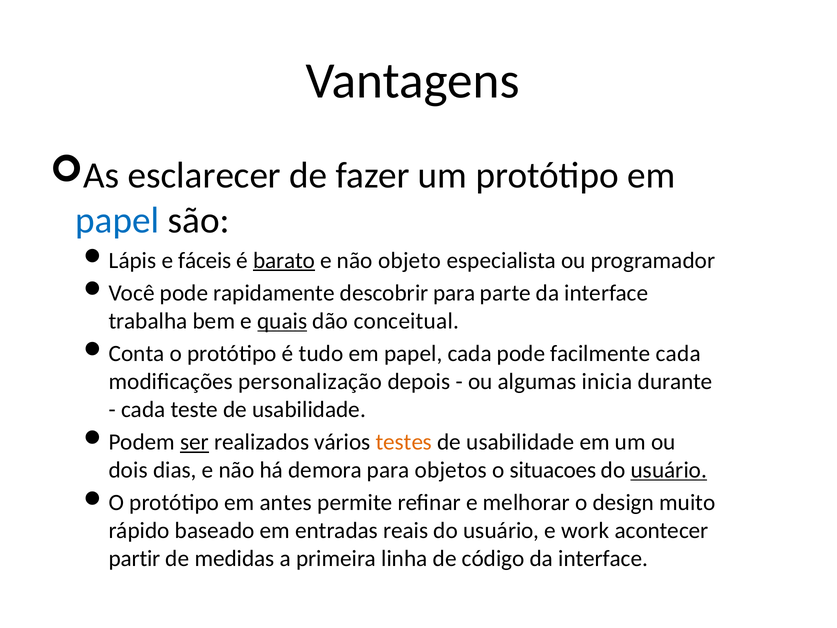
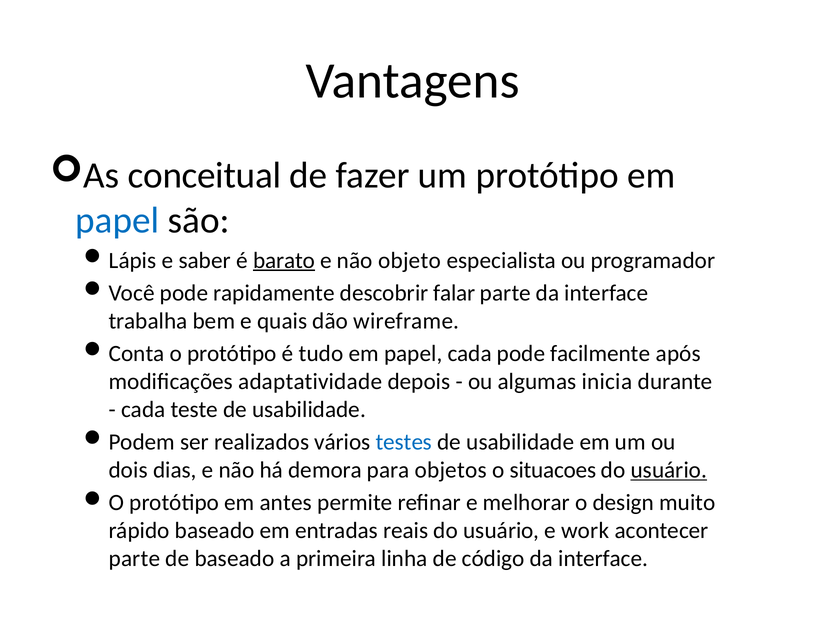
esclarecer: esclarecer -> conceitual
fáceis: fáceis -> saber
descobrir para: para -> falar
quais underline: present -> none
conceitual: conceitual -> wireframe
facilmente cada: cada -> após
personalização: personalização -> adaptatividade
ser underline: present -> none
testes colour: orange -> blue
partir at (135, 558): partir -> parte
de medidas: medidas -> baseado
